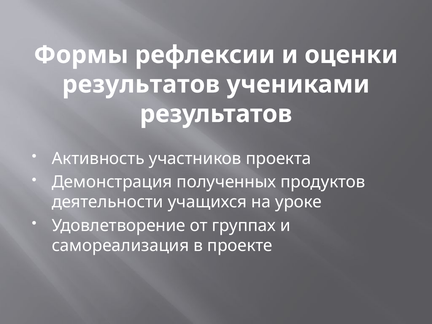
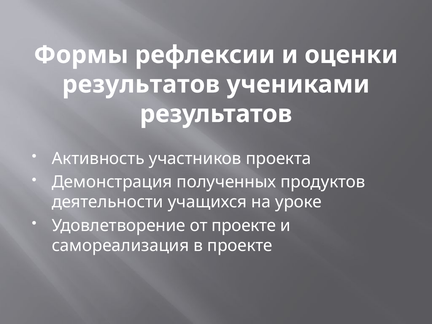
от группах: группах -> проекте
